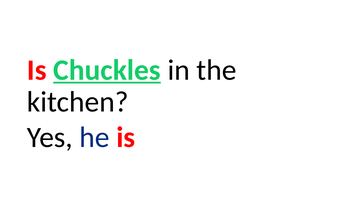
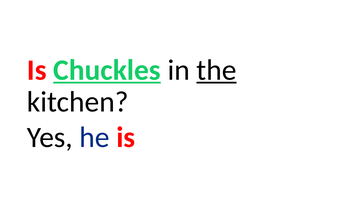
the underline: none -> present
